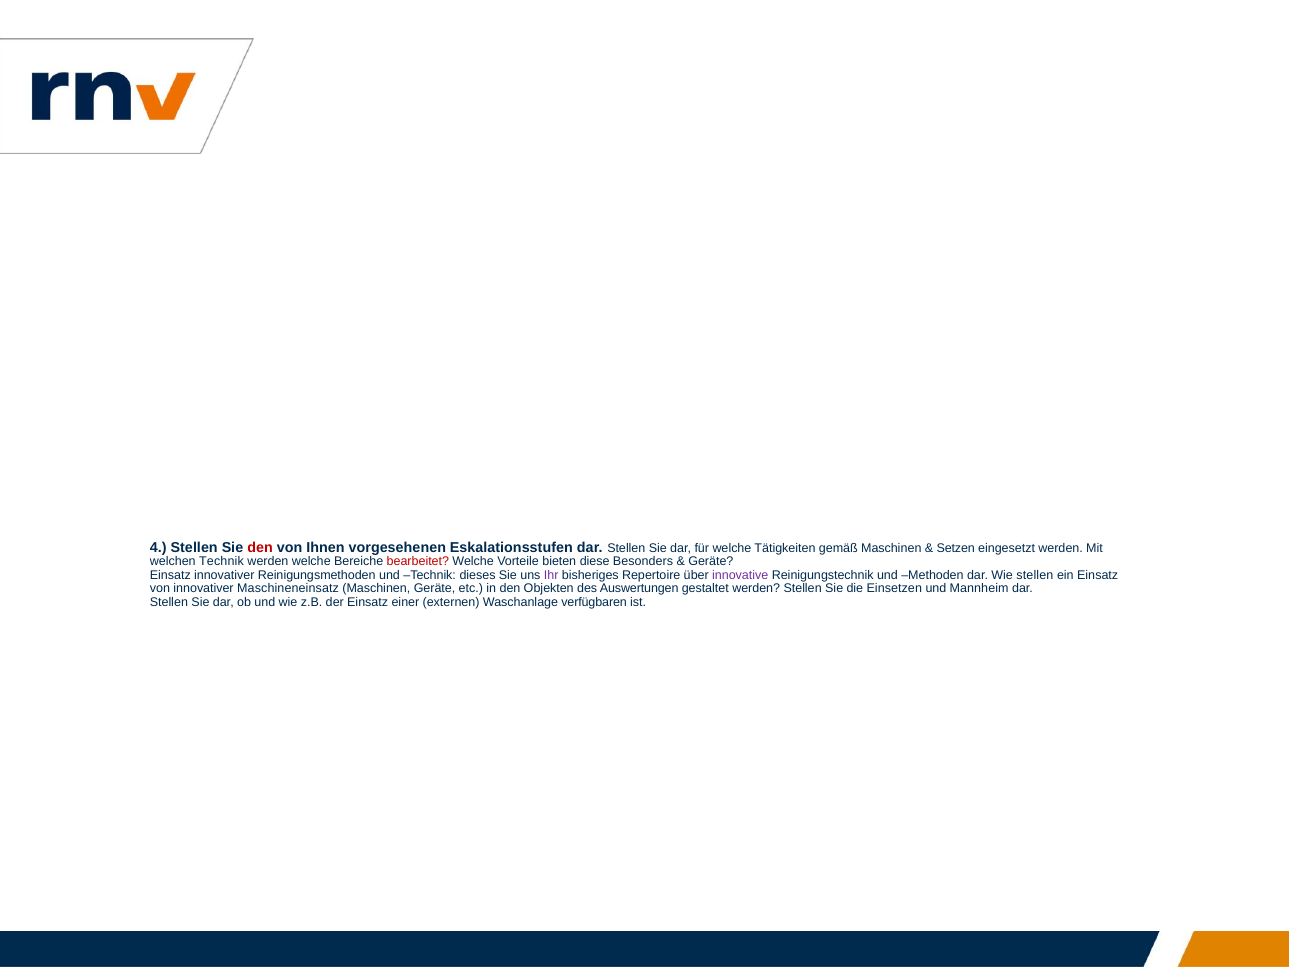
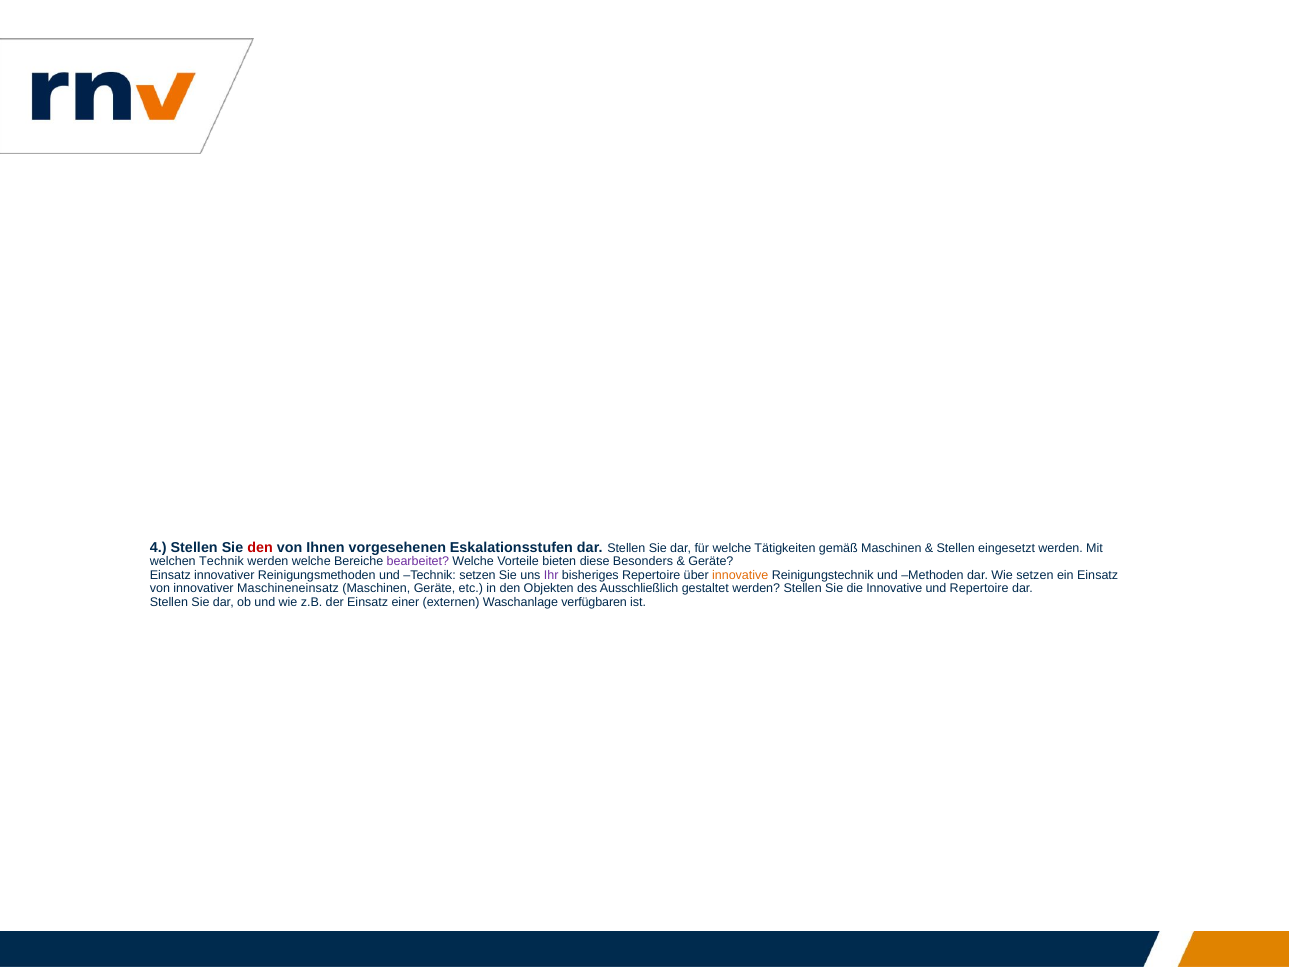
Setzen at (956, 548): Setzen -> Stellen
bearbeitet colour: red -> purple
Technik dieses: dieses -> setzen
innovative at (740, 575) colour: purple -> orange
Wie stellen: stellen -> setzen
Auswertungen: Auswertungen -> Ausschließlich
die Einsetzen: Einsetzen -> Innovative
und Mannheim: Mannheim -> Repertoire
